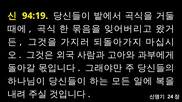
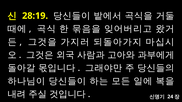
94:19: 94:19 -> 28:19
